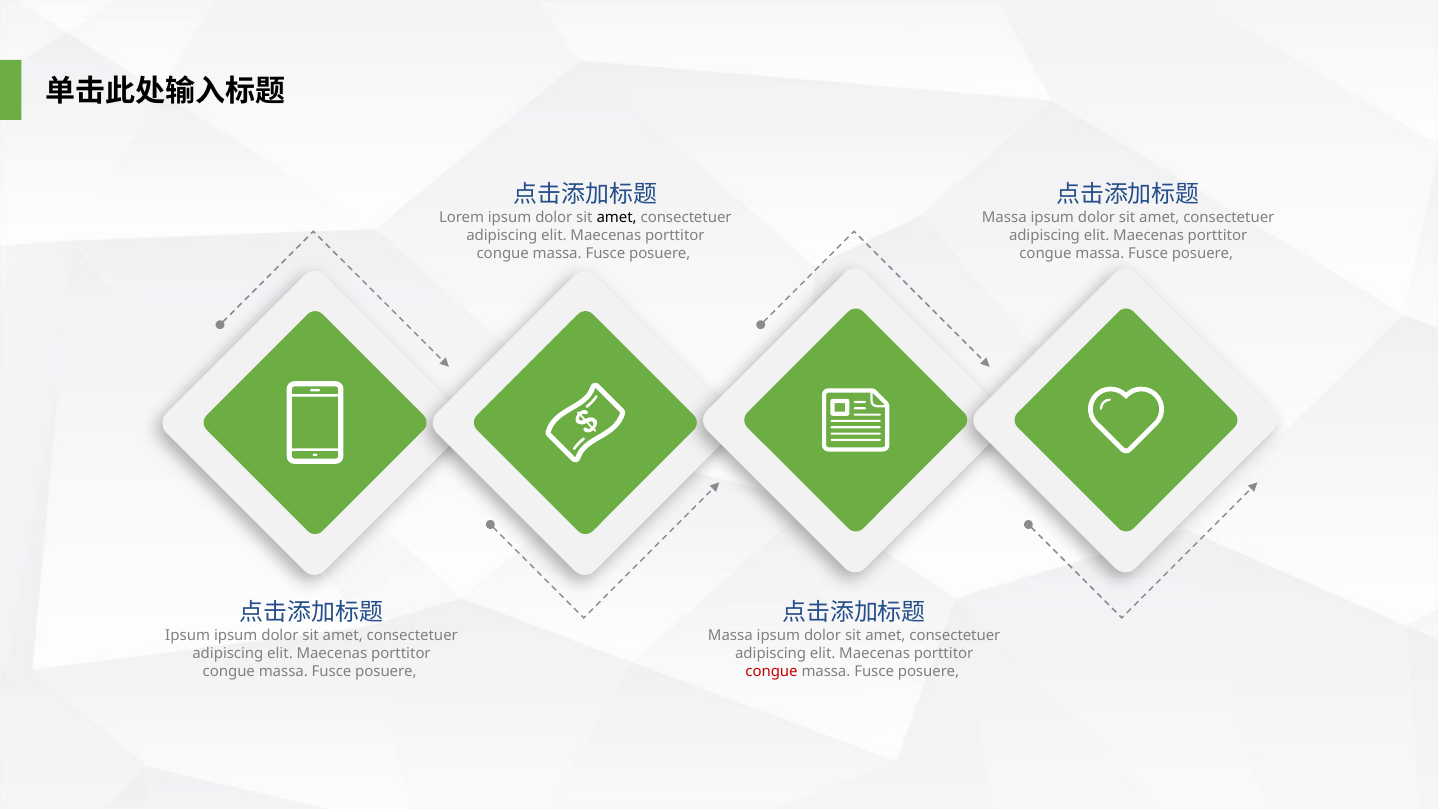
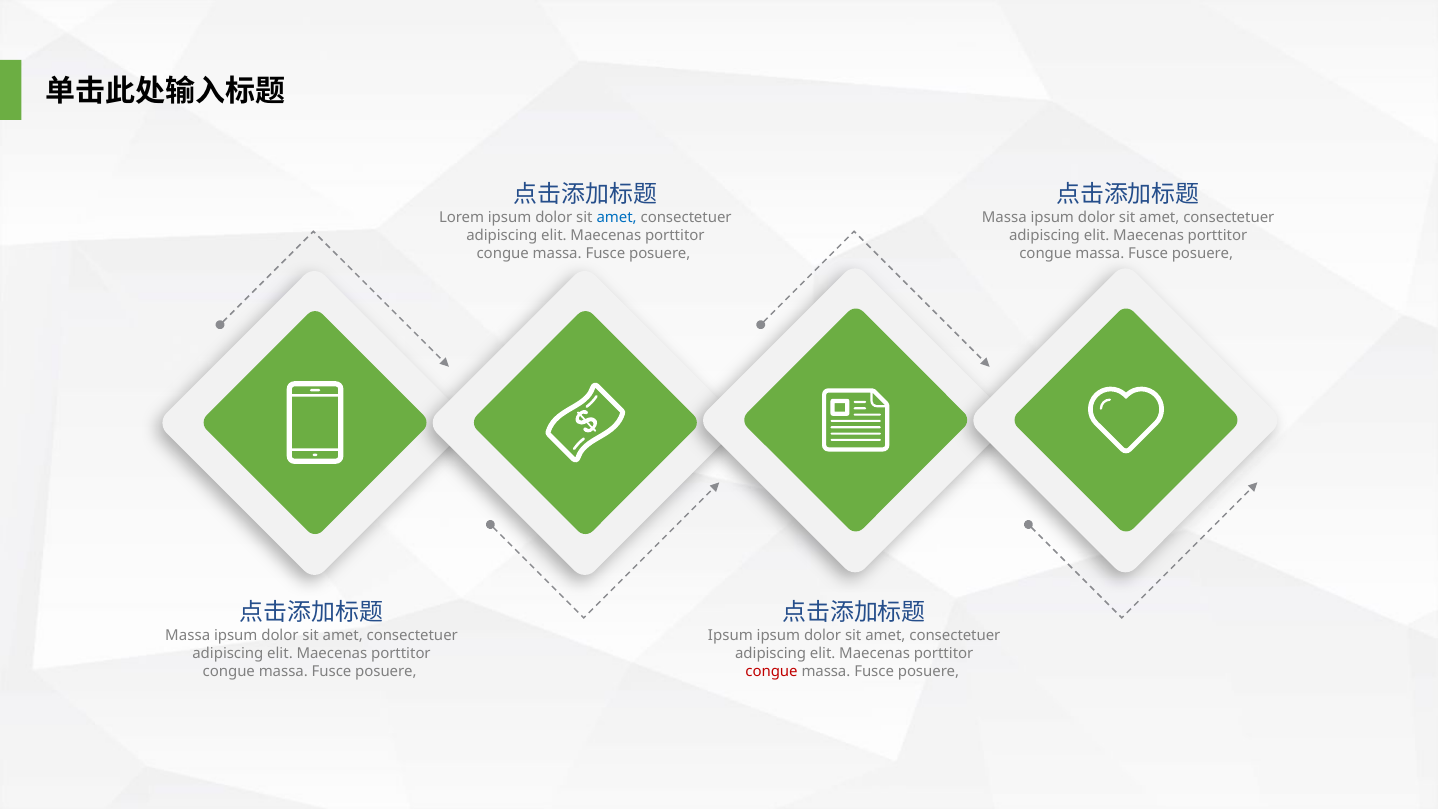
amet at (617, 218) colour: black -> blue
Ipsum at (188, 635): Ipsum -> Massa
Massa at (730, 635): Massa -> Ipsum
